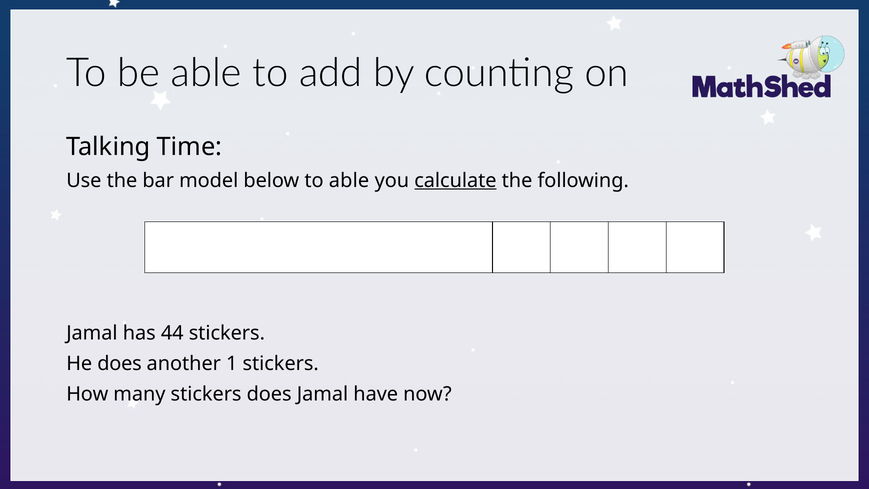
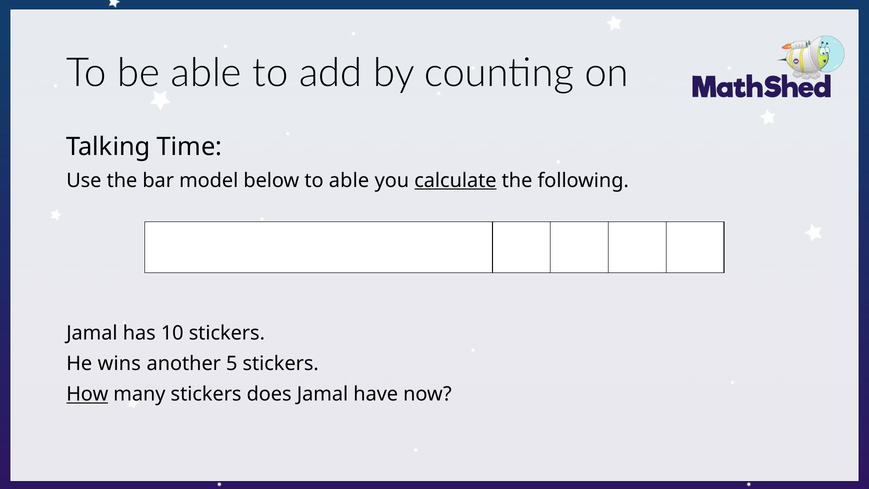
44: 44 -> 10
He does: does -> wins
1: 1 -> 5
How underline: none -> present
